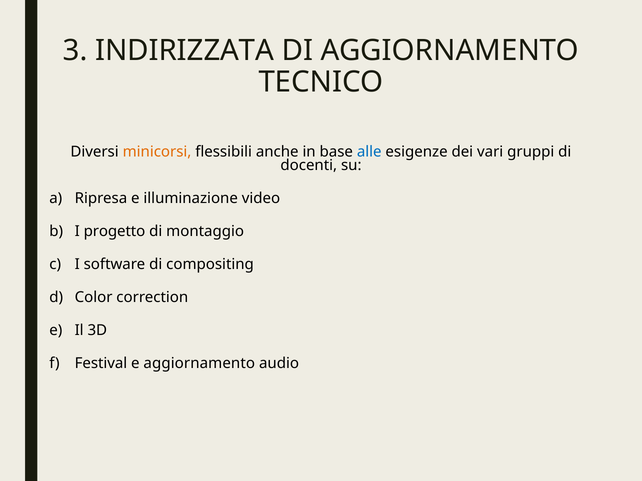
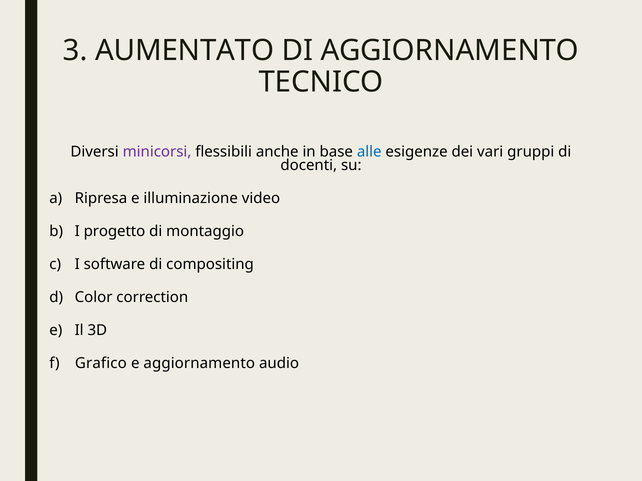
INDIRIZZATA: INDIRIZZATA -> AUMENTATO
minicorsi colour: orange -> purple
Festival: Festival -> Grafico
